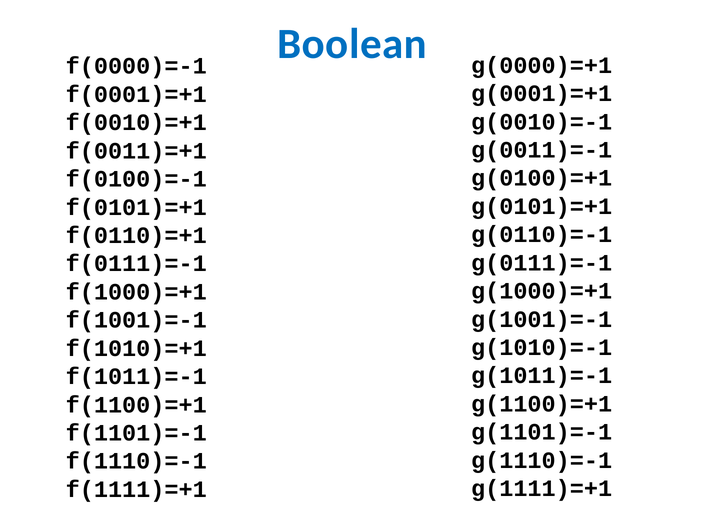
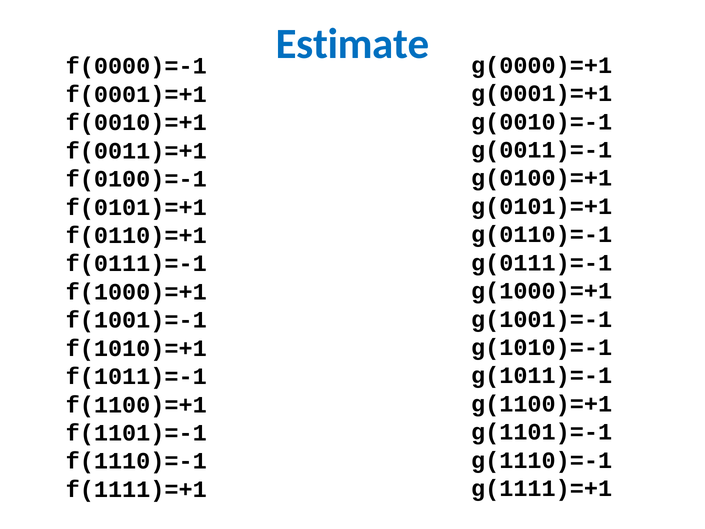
Boolean: Boolean -> Estimate
